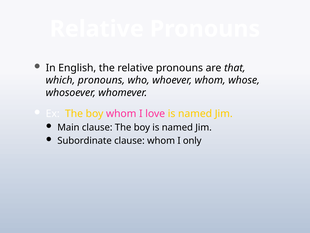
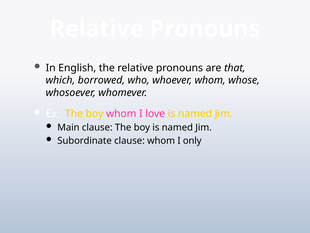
which pronouns: pronouns -> borrowed
